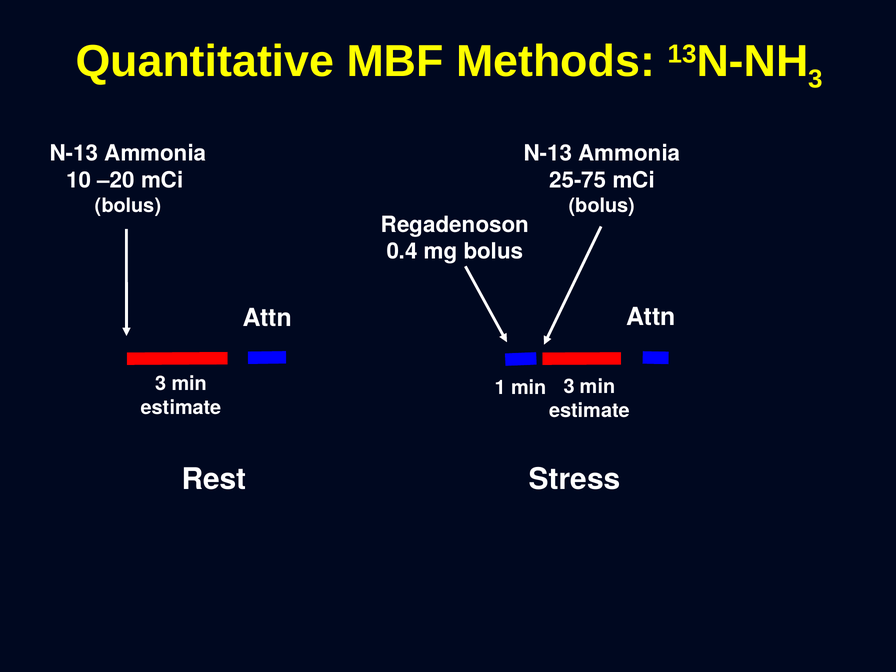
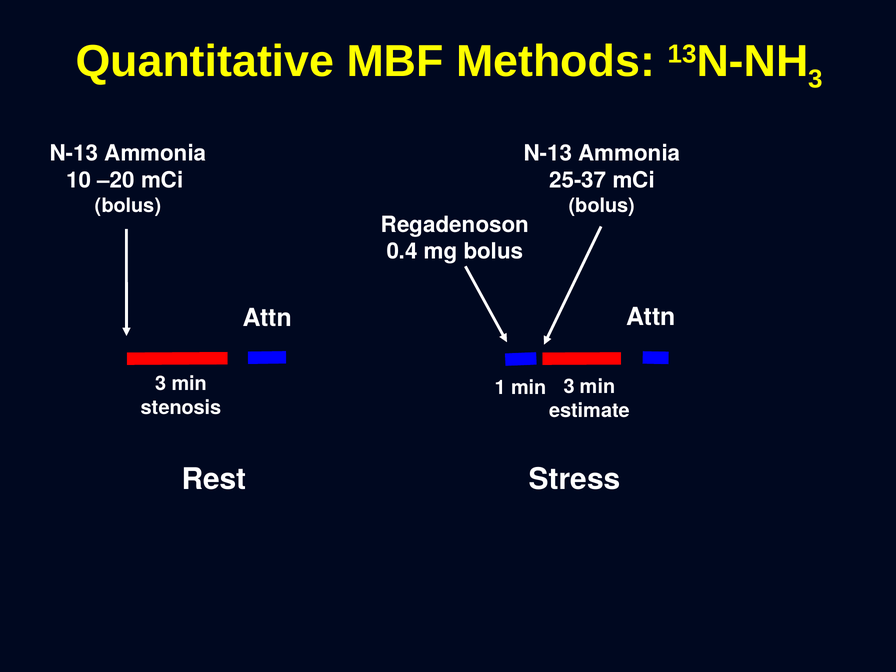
25-75: 25-75 -> 25-37
estimate at (181, 408): estimate -> stenosis
